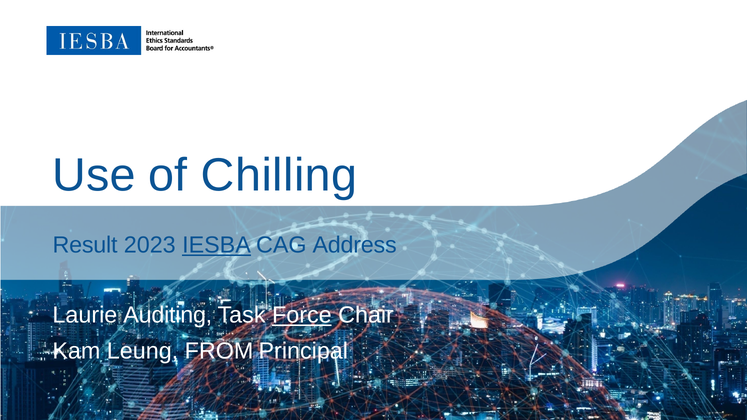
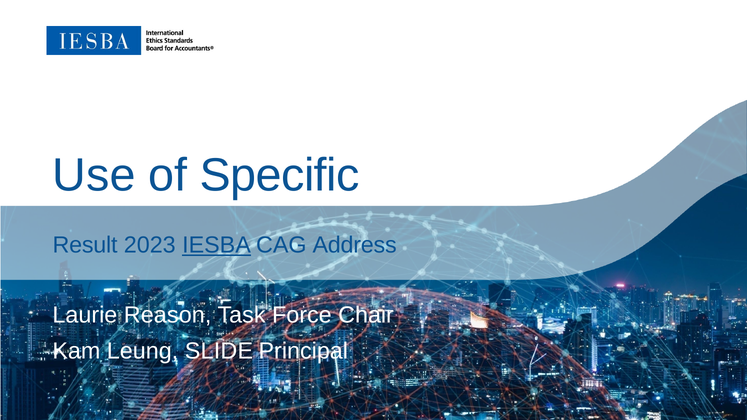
Chilling: Chilling -> Specific
Auditing: Auditing -> Reason
Force underline: present -> none
FROM: FROM -> SLIDE
